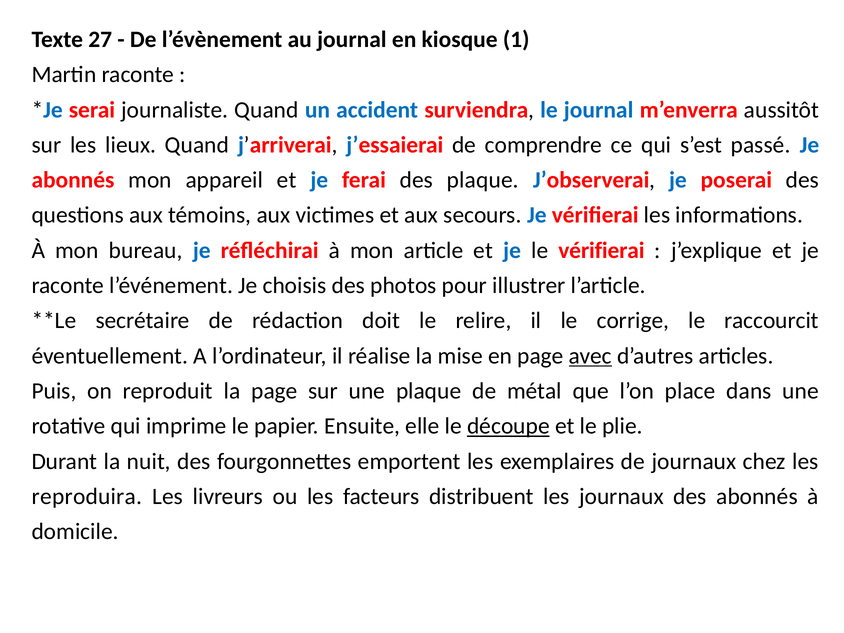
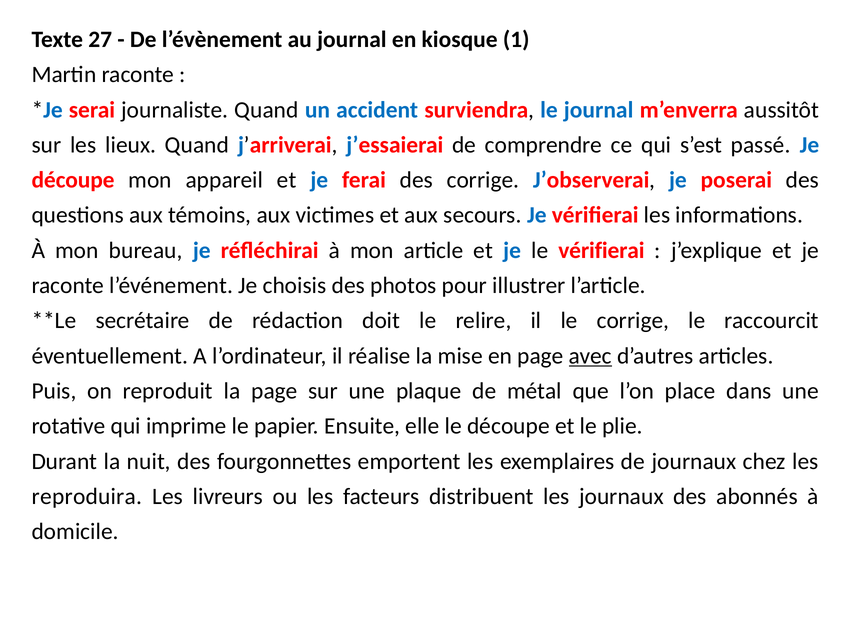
abonnés at (73, 180): abonnés -> découpe
des plaque: plaque -> corrige
découpe at (508, 426) underline: present -> none
